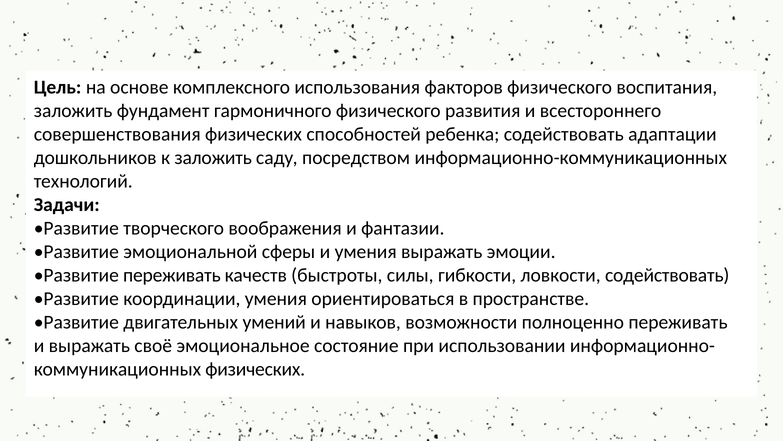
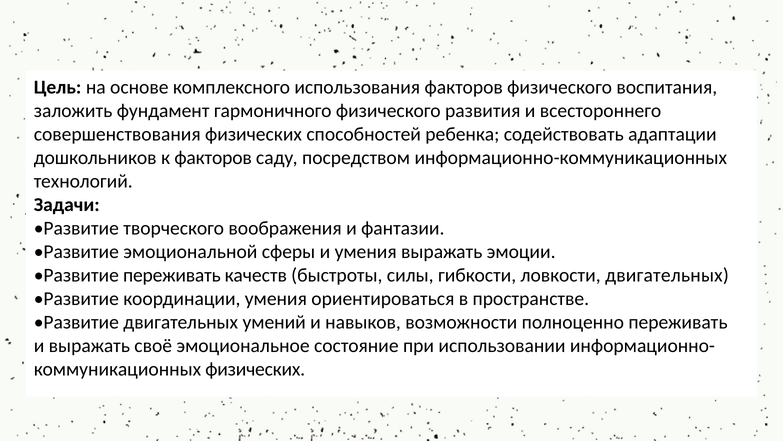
к заложить: заложить -> факторов
ловкости содействовать: содействовать -> двигательных
